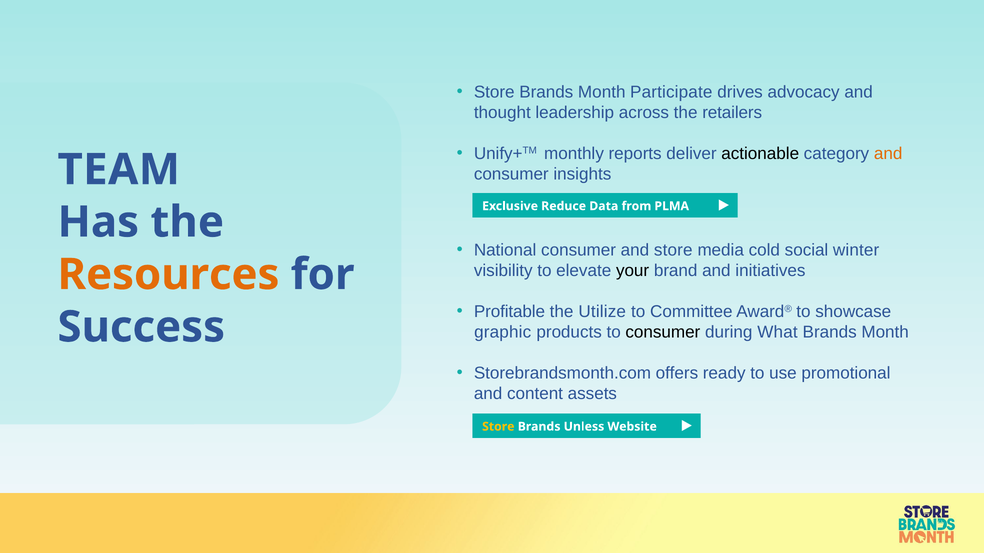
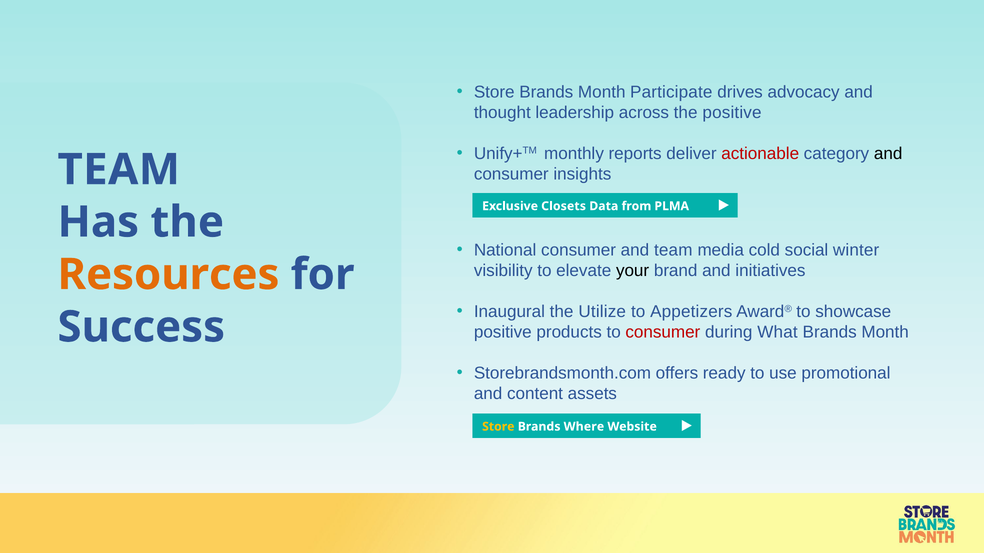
the retailers: retailers -> positive
actionable colour: black -> red
and at (888, 154) colour: orange -> black
Reduce: Reduce -> Closets
and store: store -> team
Profitable: Profitable -> Inaugural
Committee: Committee -> Appetizers
graphic at (503, 333): graphic -> positive
consumer at (663, 333) colour: black -> red
Unless: Unless -> Where
